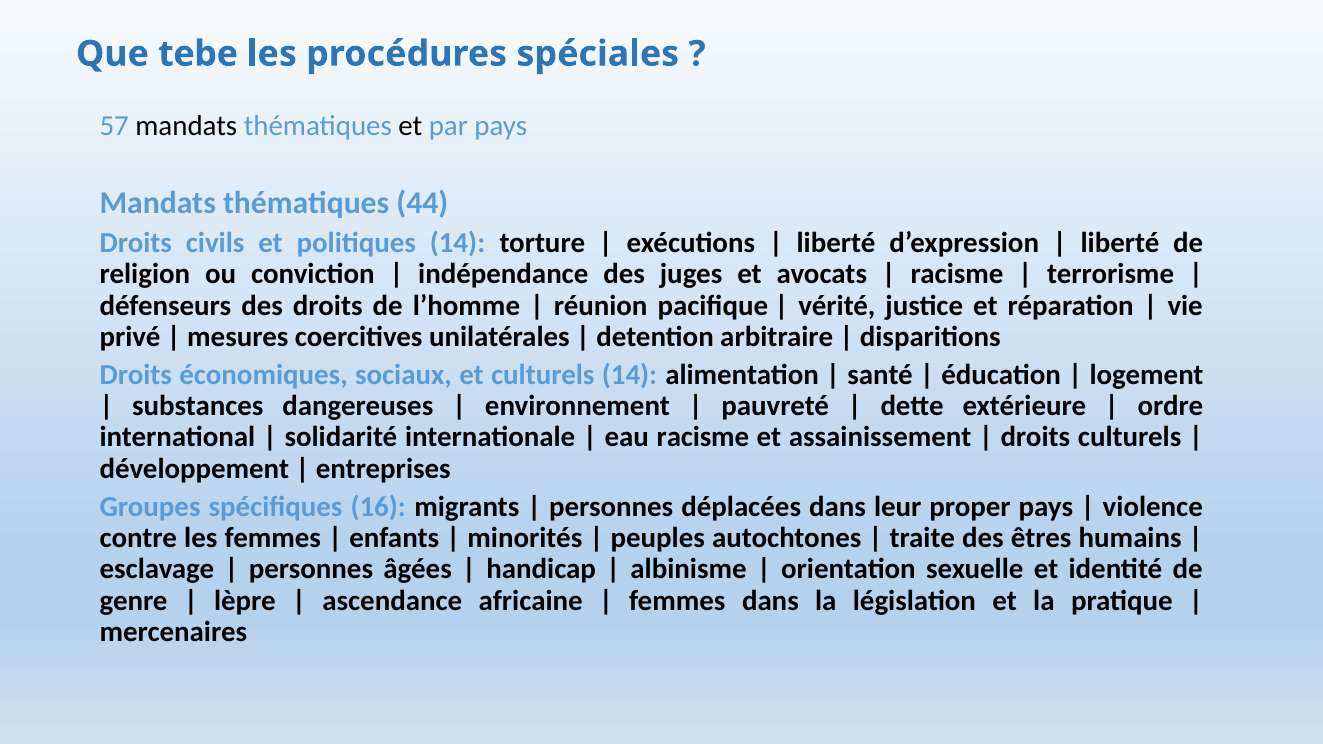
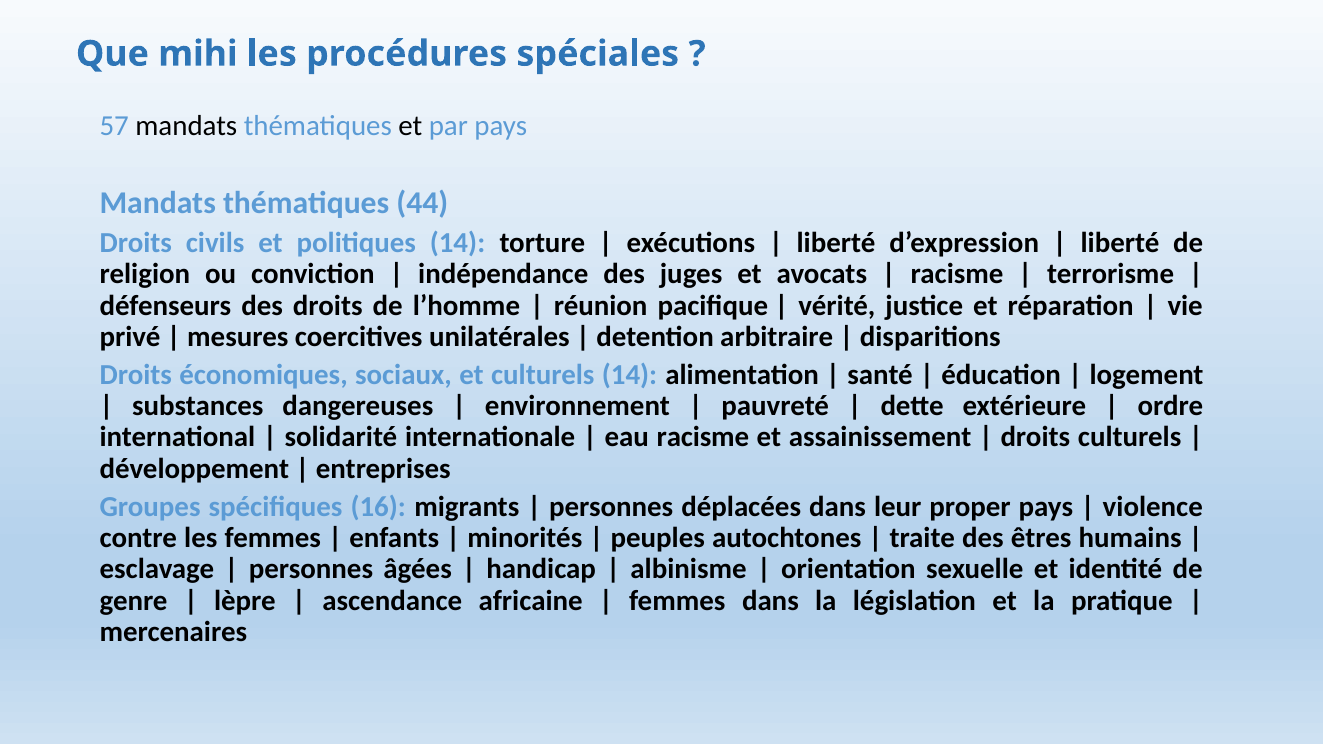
tebe: tebe -> mihi
